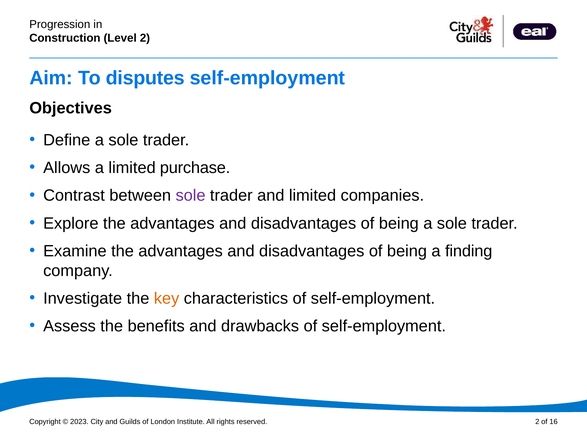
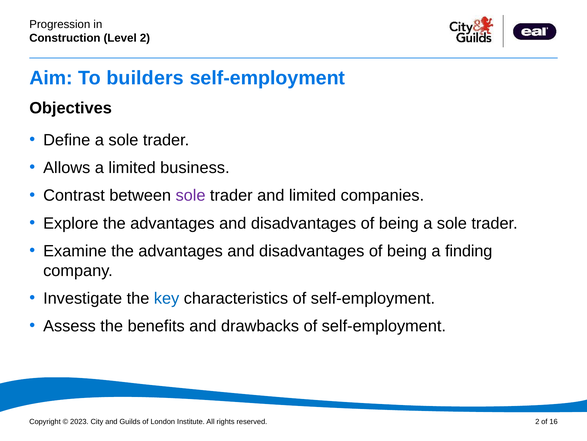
disputes: disputes -> builders
purchase: purchase -> business
key colour: orange -> blue
